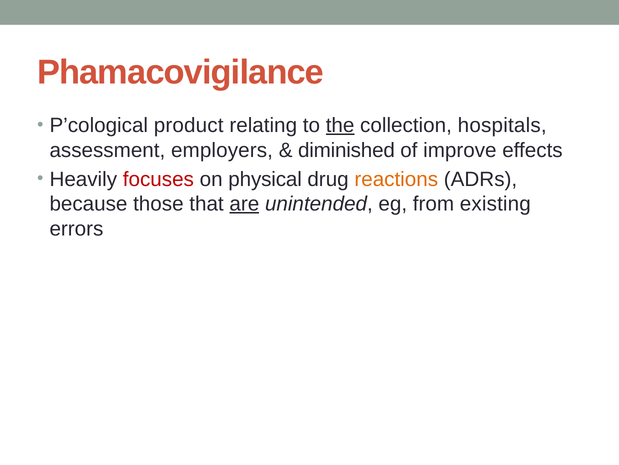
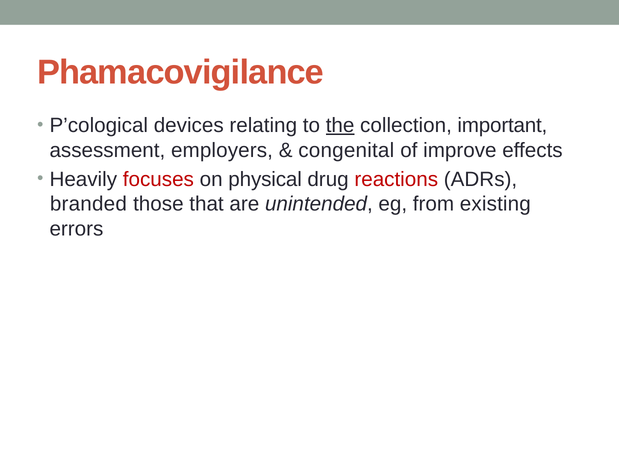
product: product -> devices
hospitals: hospitals -> important
diminished: diminished -> congenital
reactions colour: orange -> red
because: because -> branded
are underline: present -> none
